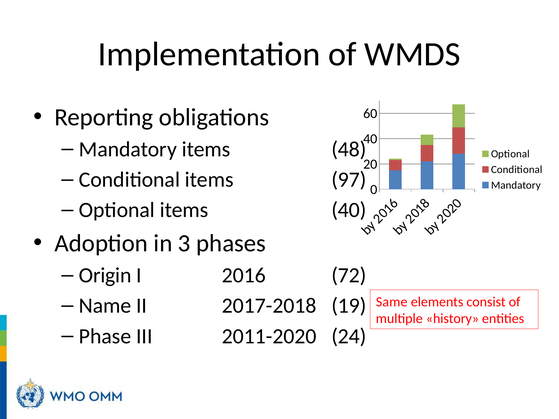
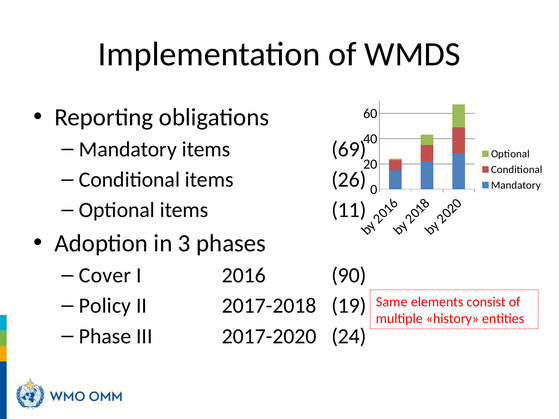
48: 48 -> 69
97: 97 -> 26
items 40: 40 -> 11
Origin: Origin -> Cover
72: 72 -> 90
Name: Name -> Policy
2011-2020: 2011-2020 -> 2017-2020
